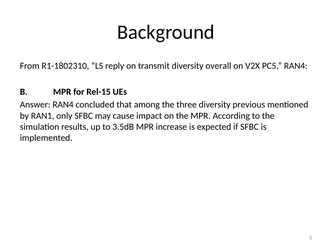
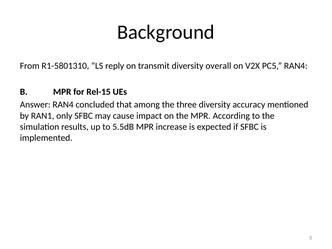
R1-1802310: R1-1802310 -> R1-5801310
previous: previous -> accuracy
3.5dB: 3.5dB -> 5.5dB
